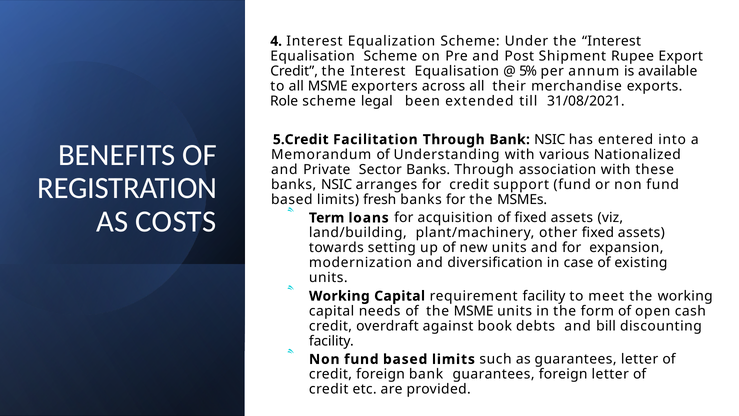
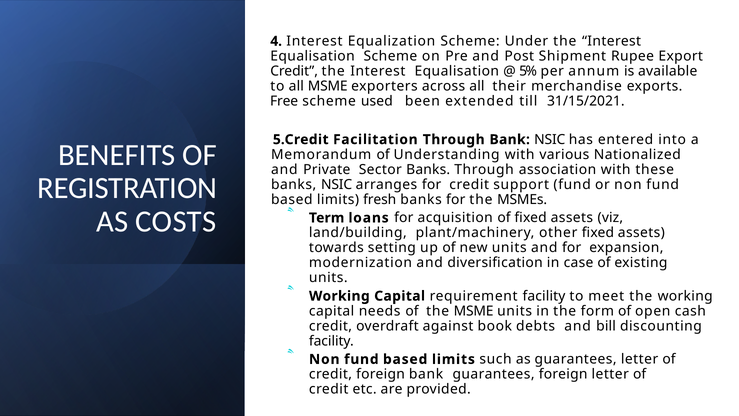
Role: Role -> Free
legal: legal -> used
31/08/2021: 31/08/2021 -> 31/15/2021
